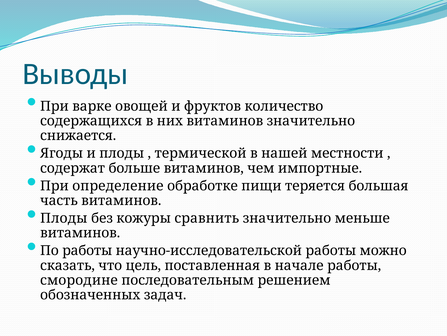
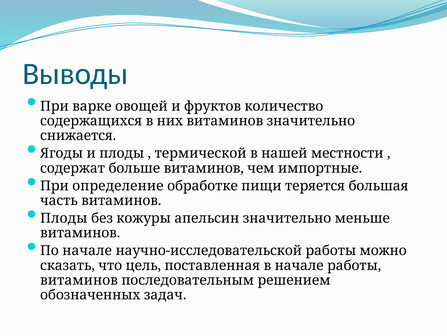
сравнить: сравнить -> апельсин
По работы: работы -> начале
смородине at (79, 280): смородине -> витаминов
